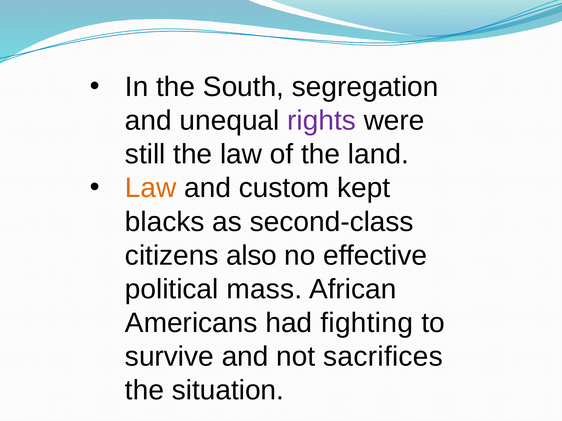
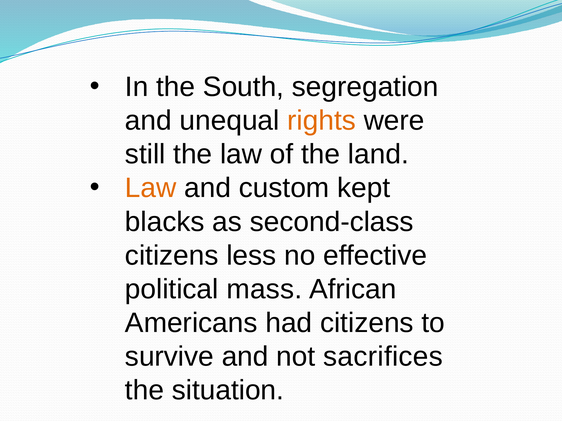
rights colour: purple -> orange
also: also -> less
had fighting: fighting -> citizens
